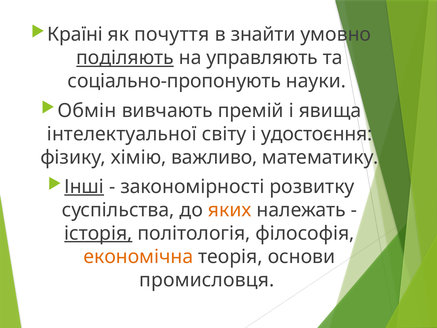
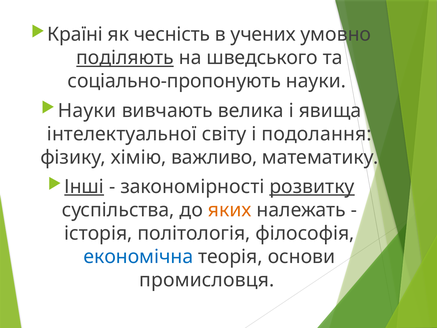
почуття: почуття -> чесність
знайти: знайти -> учених
управляють: управляють -> шведського
Обмін at (87, 111): Обмін -> Науки
премій: премій -> велика
удостоєння: удостоєння -> подолання
розвитку underline: none -> present
історія underline: present -> none
економічна colour: orange -> blue
